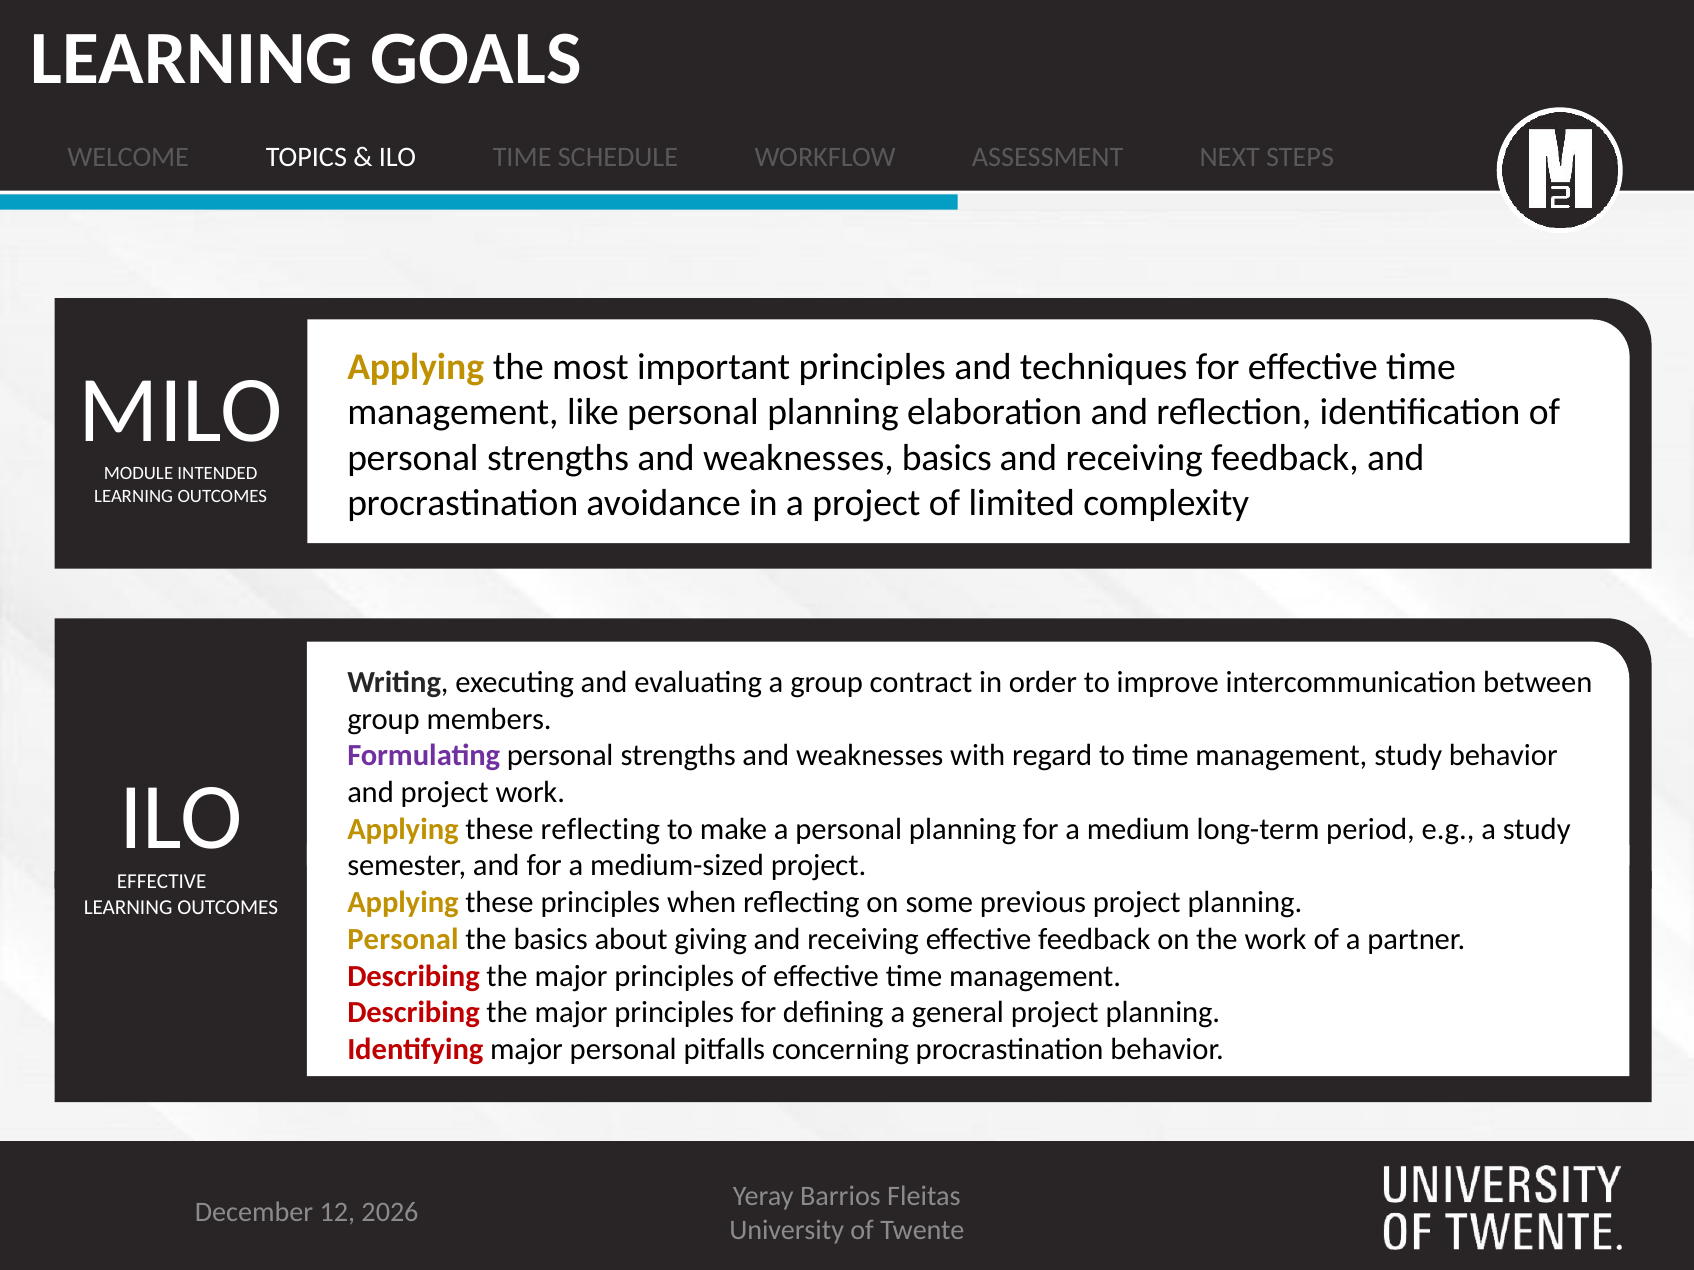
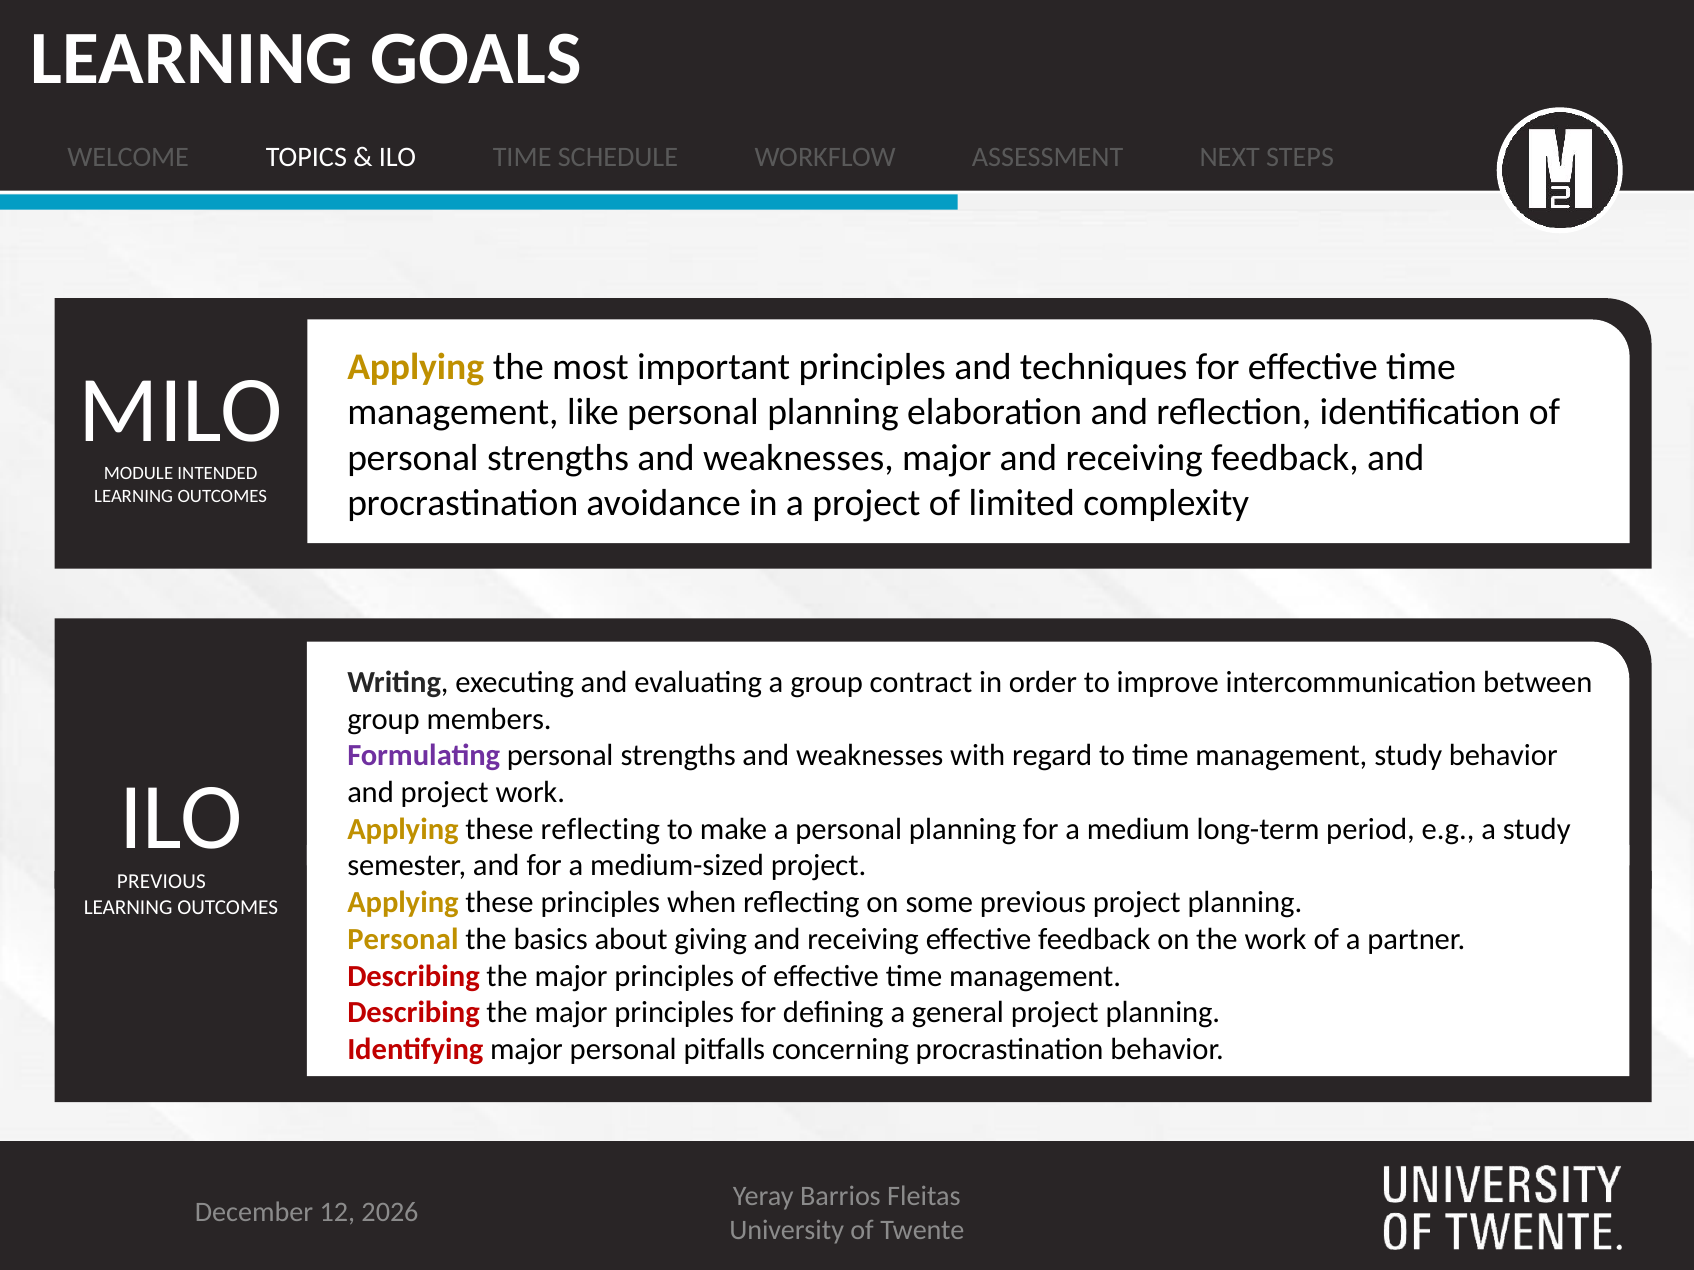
weaknesses basics: basics -> major
EFFECTIVE at (162, 882): EFFECTIVE -> PREVIOUS
